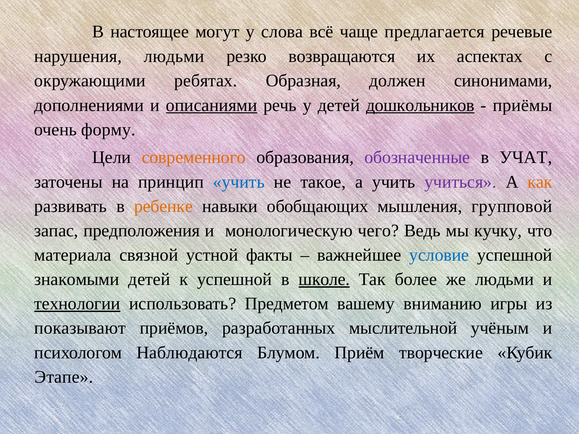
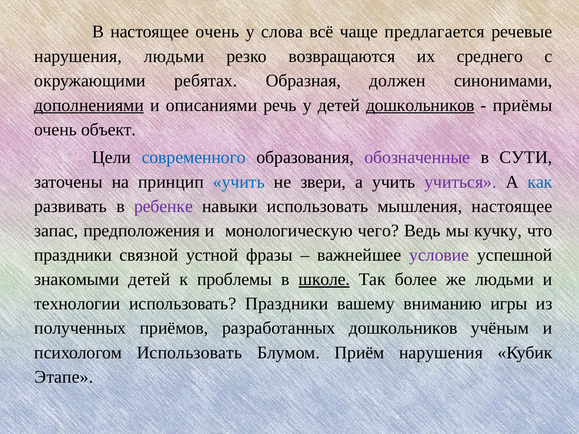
настоящее могут: могут -> очень
аспектах: аспектах -> среднего
дополнениями underline: none -> present
описаниями underline: present -> none
форму: форму -> объект
современного colour: orange -> blue
УЧАТ: УЧАТ -> СУТИ
такое: такое -> звери
как colour: orange -> blue
ребенке colour: orange -> purple
навыки обобщающих: обобщающих -> использовать
мышления групповой: групповой -> настоящее
материала at (73, 255): материала -> праздники
факты: факты -> фразы
условие colour: blue -> purple
к успешной: успешной -> проблемы
технологии underline: present -> none
использовать Предметом: Предметом -> Праздники
показывают: показывают -> полученных
разработанных мыслительной: мыслительной -> дошкольников
психологом Наблюдаются: Наблюдаются -> Использовать
Приём творческие: творческие -> нарушения
